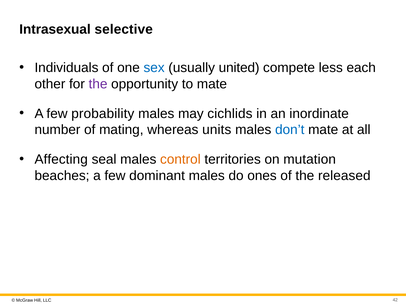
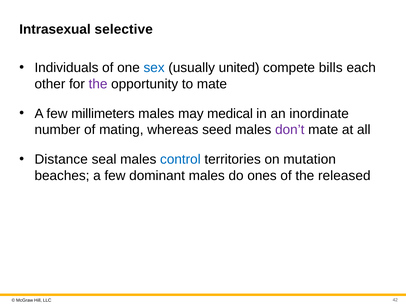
less: less -> bills
probability: probability -> millimeters
cichlids: cichlids -> medical
units: units -> seed
don’t colour: blue -> purple
Affecting: Affecting -> Distance
control colour: orange -> blue
